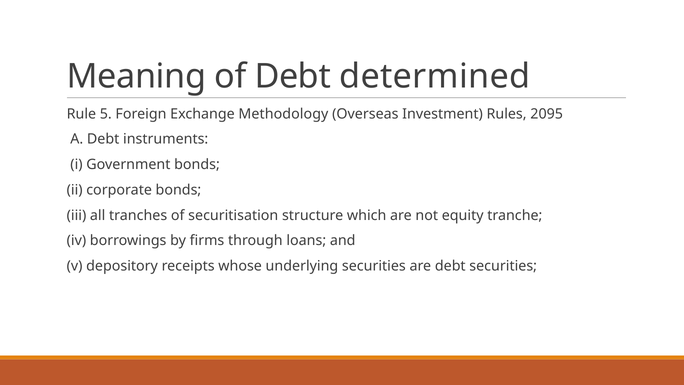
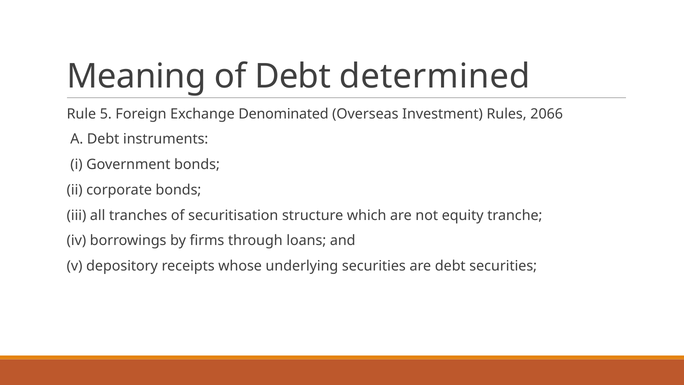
Methodology: Methodology -> Denominated
2095: 2095 -> 2066
